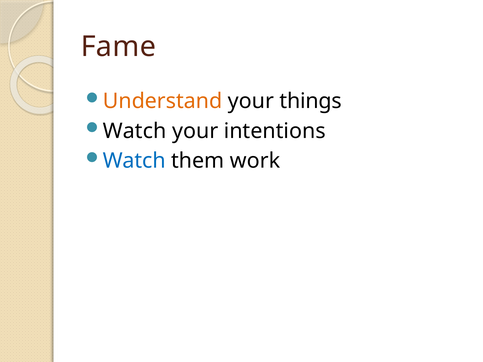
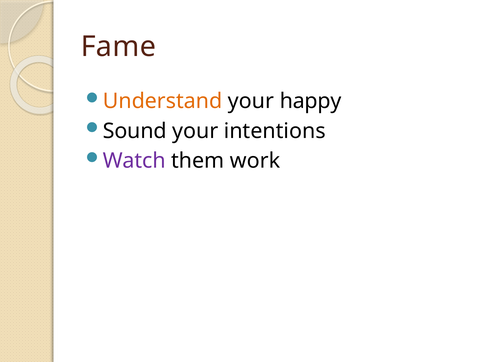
things: things -> happy
Watch at (135, 131): Watch -> Sound
Watch at (134, 161) colour: blue -> purple
